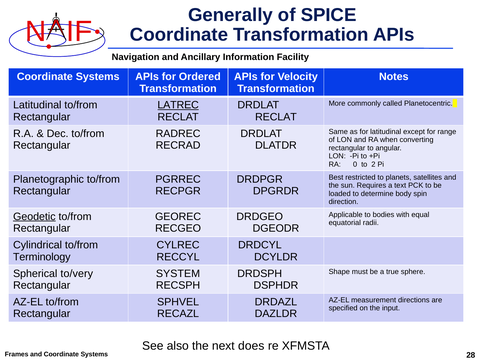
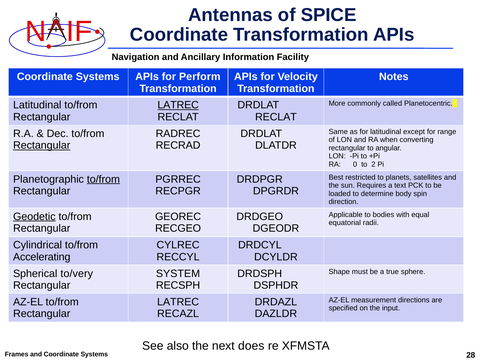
Generally: Generally -> Antennas
Ordered: Ordered -> Perform
Rectangular at (42, 145) underline: none -> present
to/from at (103, 179) underline: none -> present
Terminology: Terminology -> Accelerating
SPHVEL at (178, 302): SPHVEL -> LATREC
